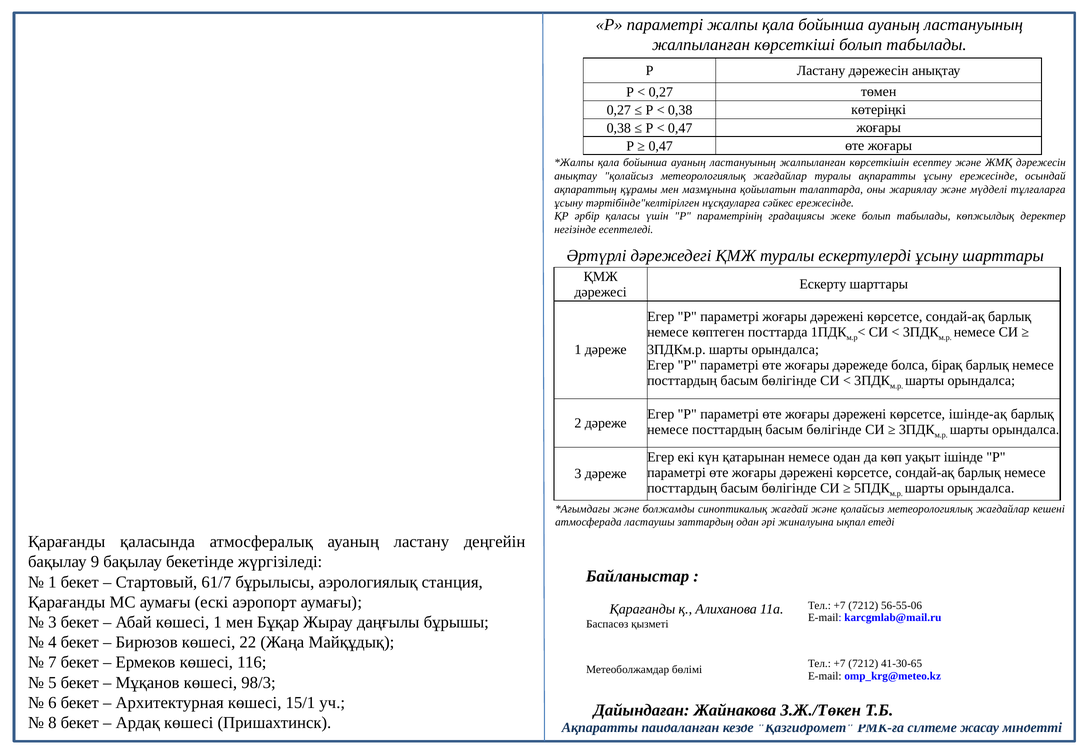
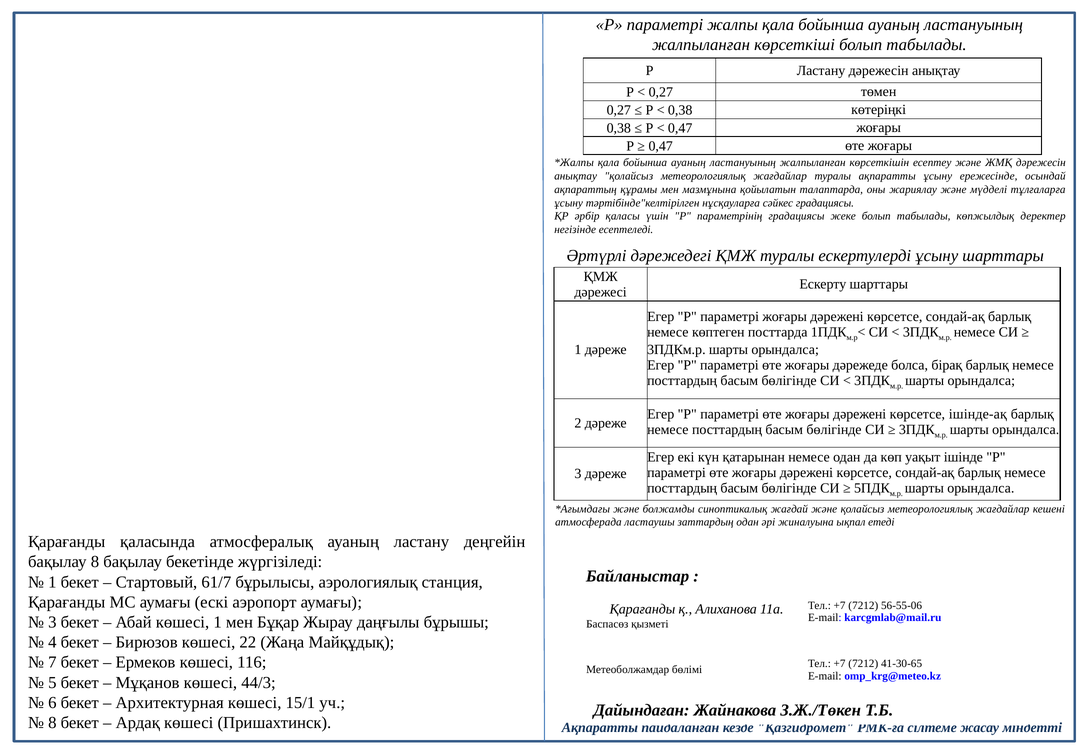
сәйкес ережесінде: ережесінде -> градациясы
бақылау 9: 9 -> 8
98/3: 98/3 -> 44/3
